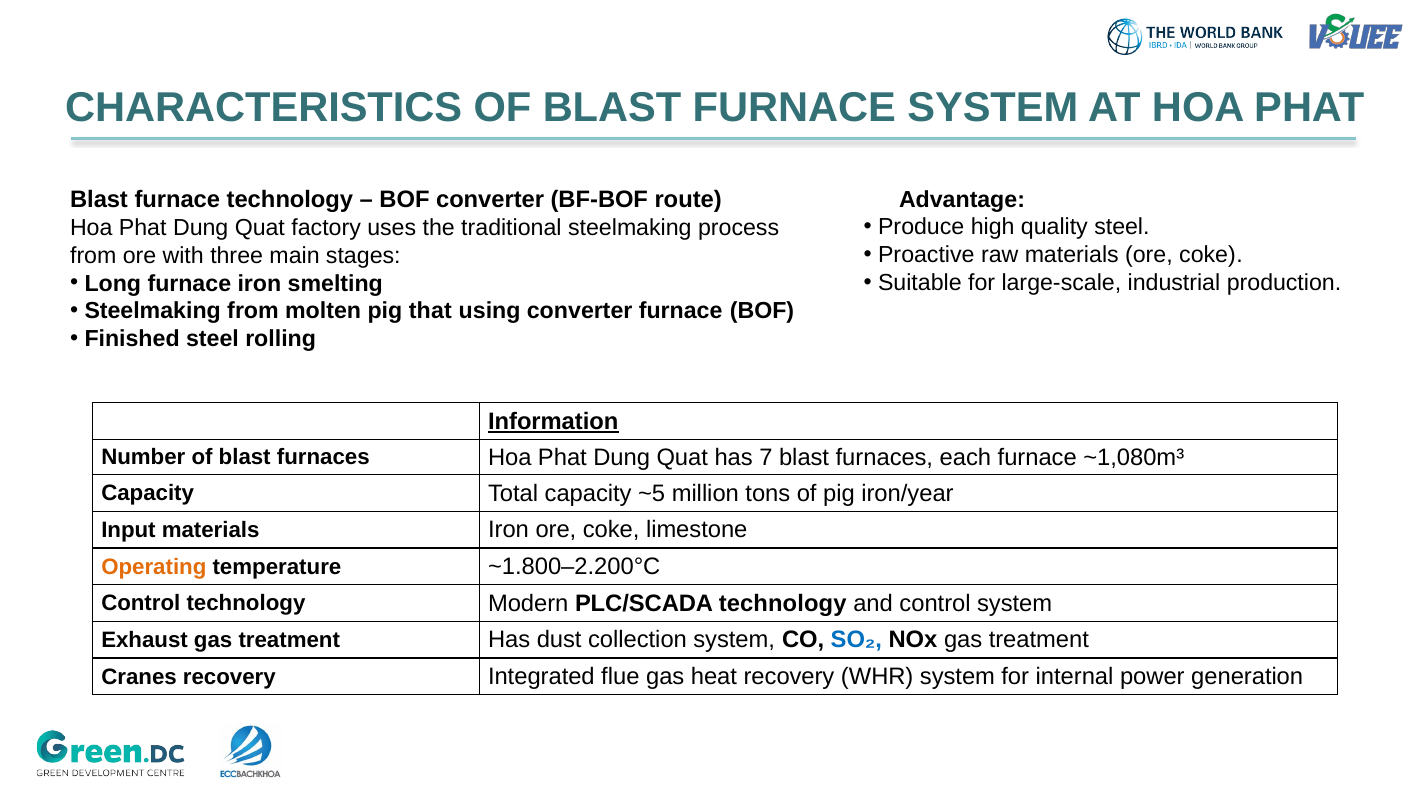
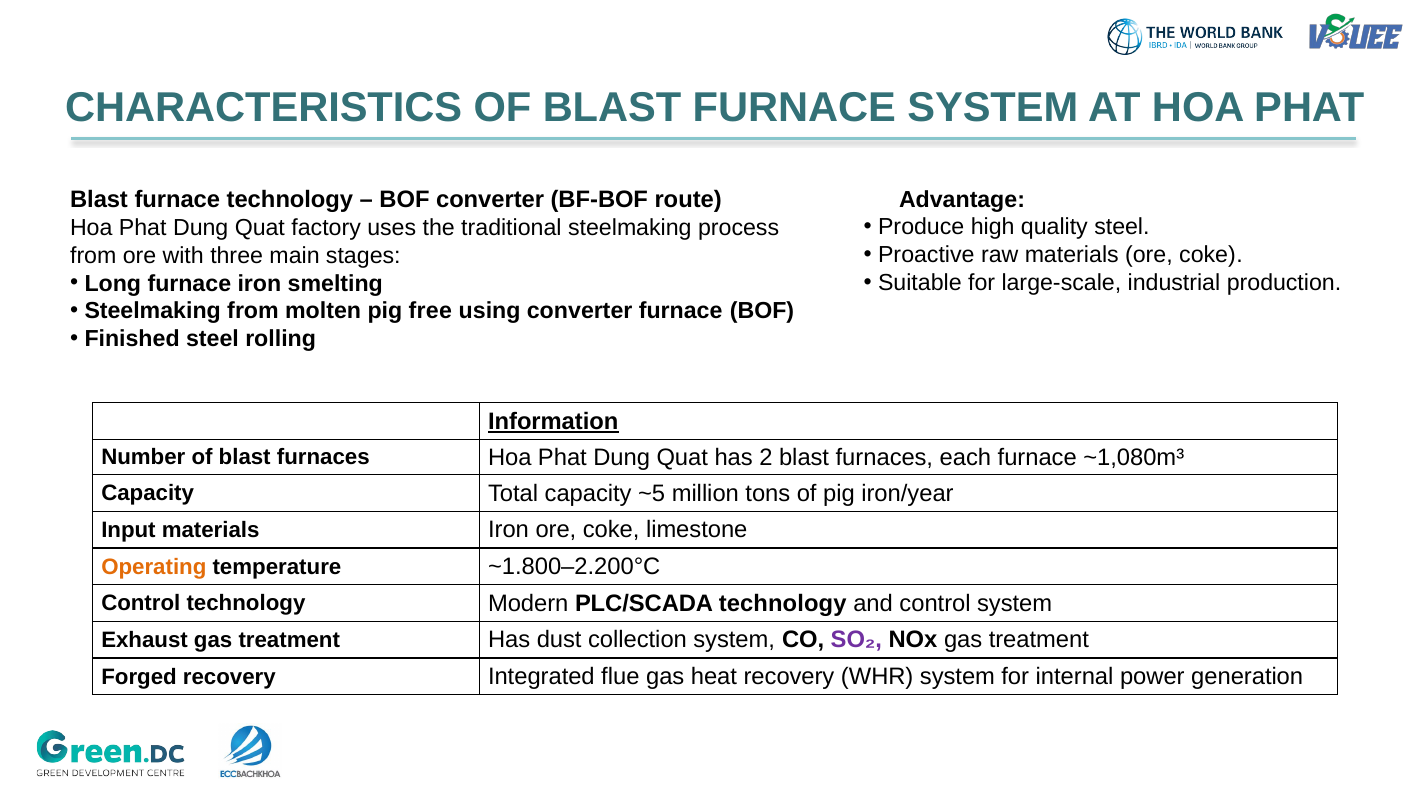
that: that -> free
7: 7 -> 2
SO₂ colour: blue -> purple
Cranes: Cranes -> Forged
